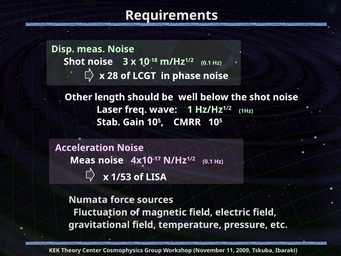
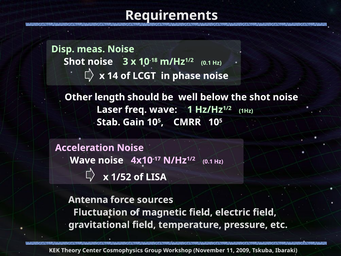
28: 28 -> 14
Meas at (83, 160): Meas -> Wave
1/53: 1/53 -> 1/52
Numata: Numata -> Antenna
